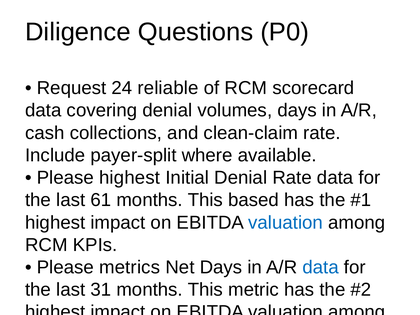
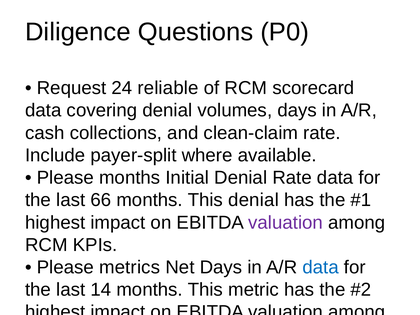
Please highest: highest -> months
61: 61 -> 66
This based: based -> denial
valuation at (286, 223) colour: blue -> purple
31: 31 -> 14
